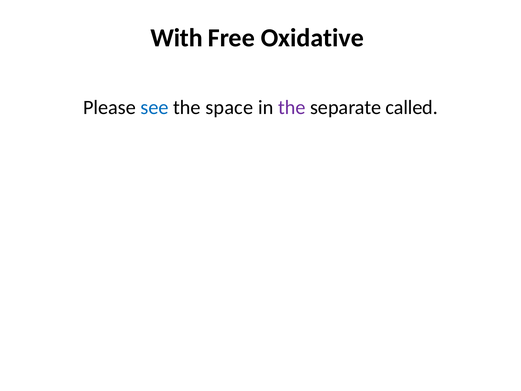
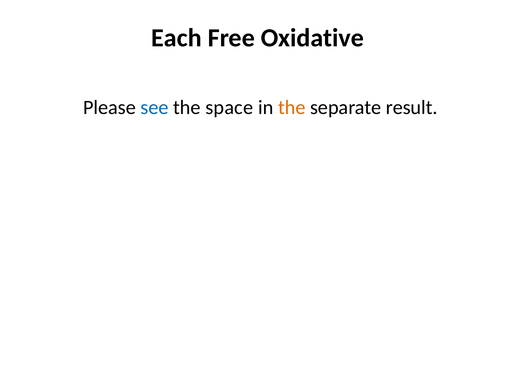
With: With -> Each
the at (292, 107) colour: purple -> orange
called: called -> result
